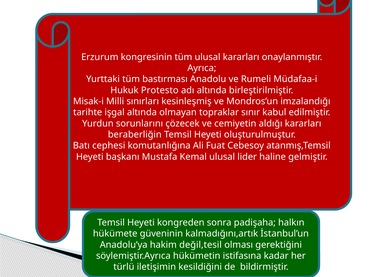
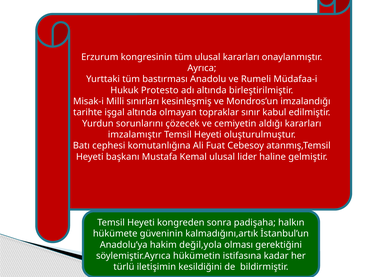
beraberliğin: beraberliğin -> imzalamıştır
değil,tesil: değil,tesil -> değil,yola
